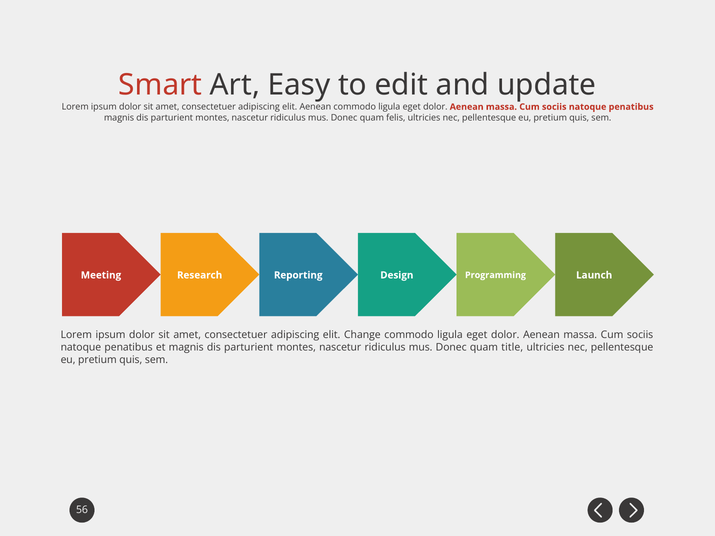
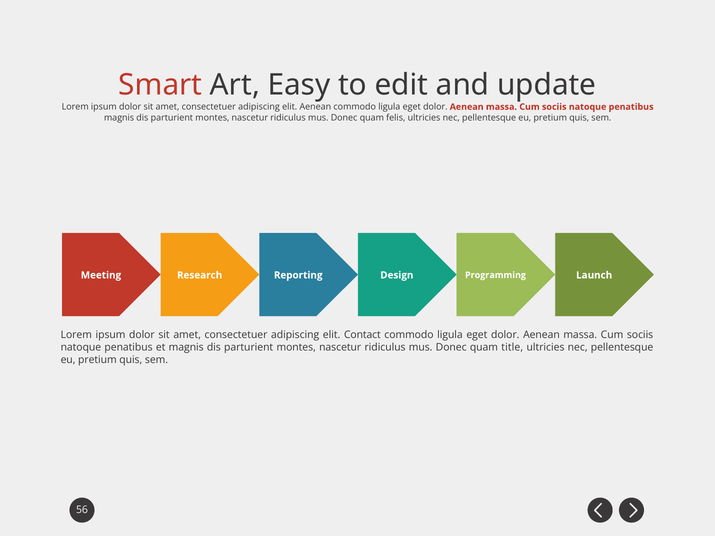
Change: Change -> Contact
